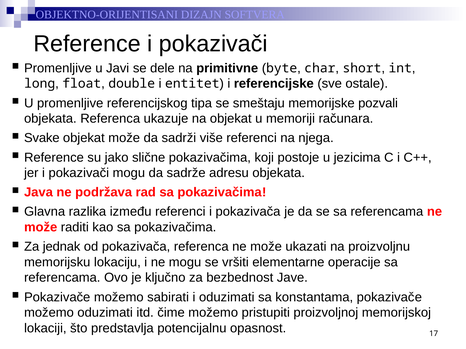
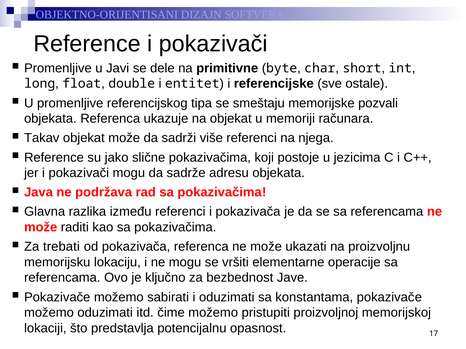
Svake: Svake -> Takav
jednak: jednak -> trebati
